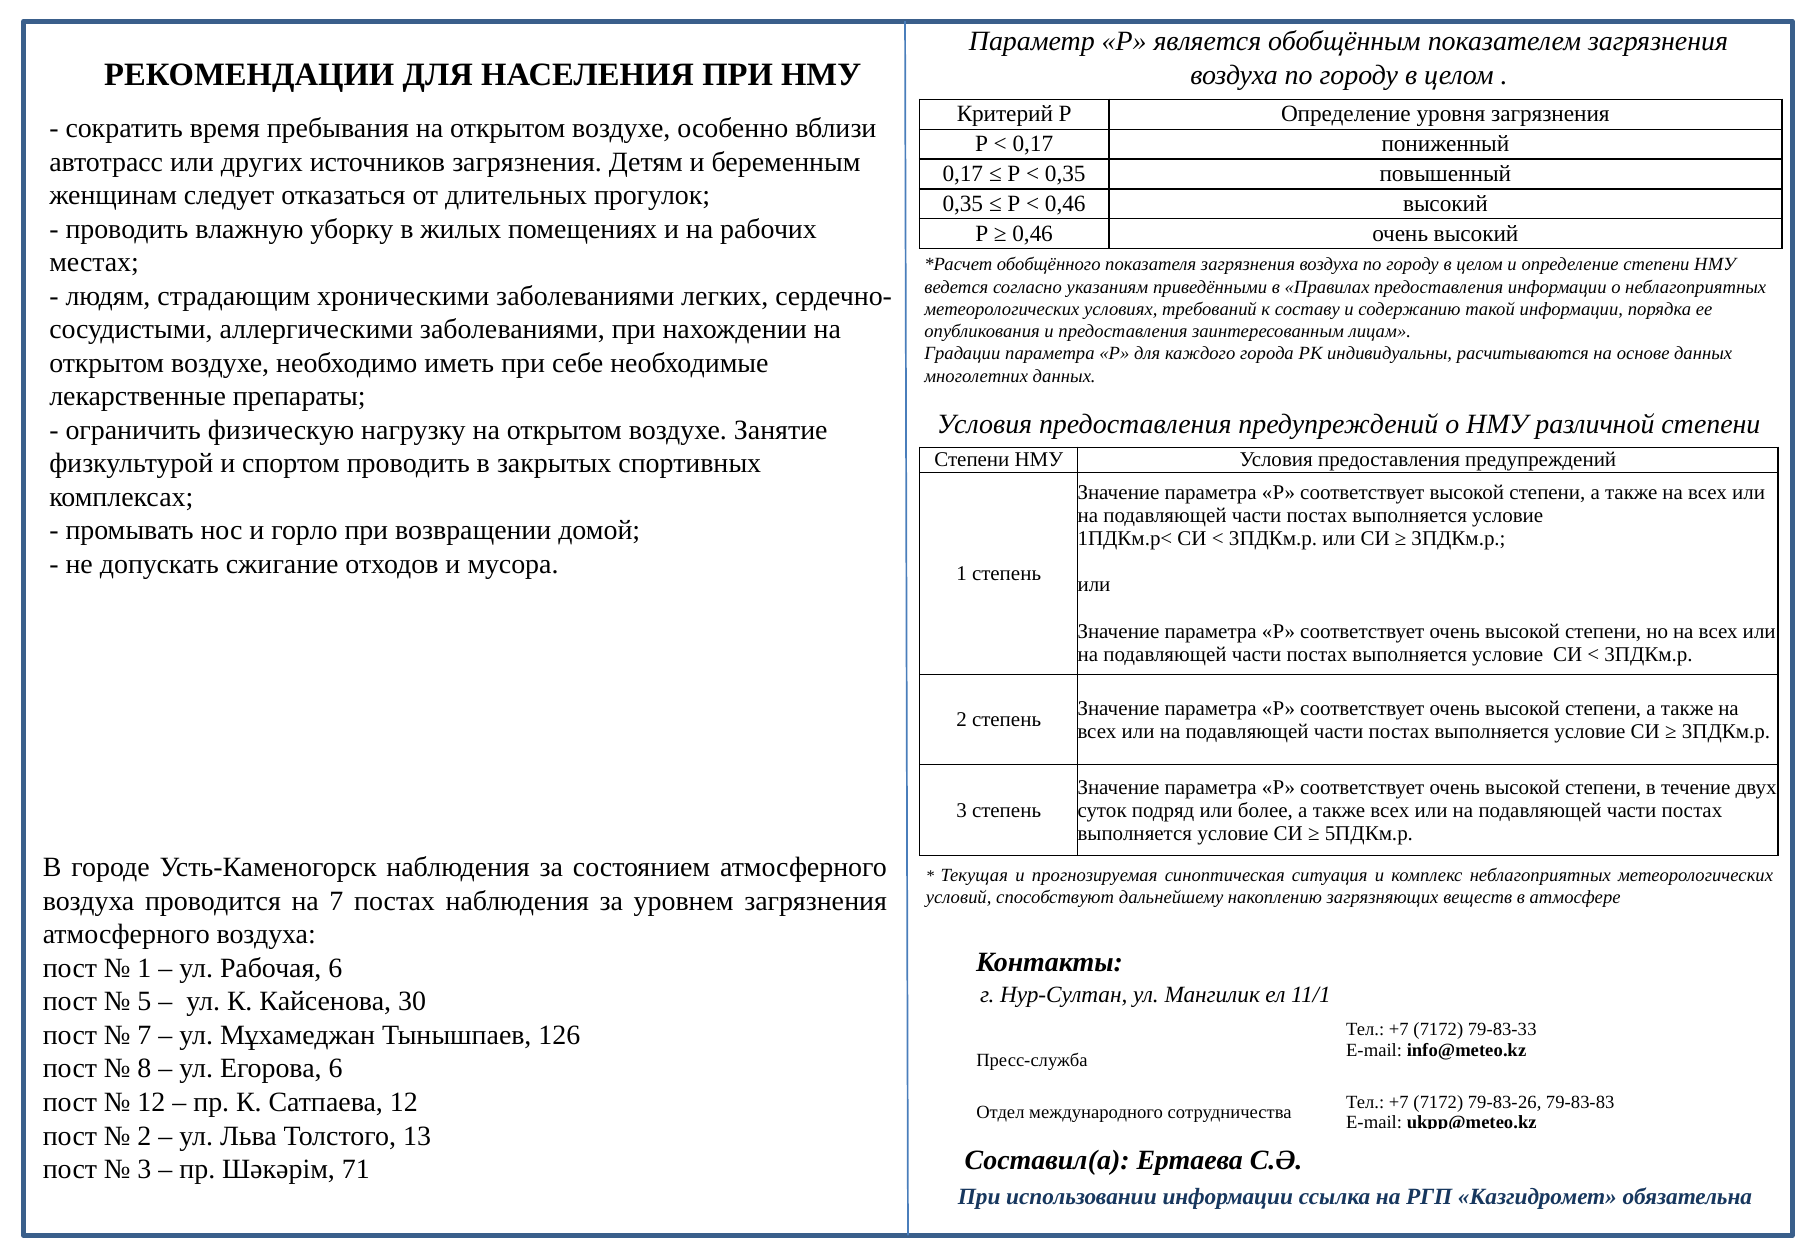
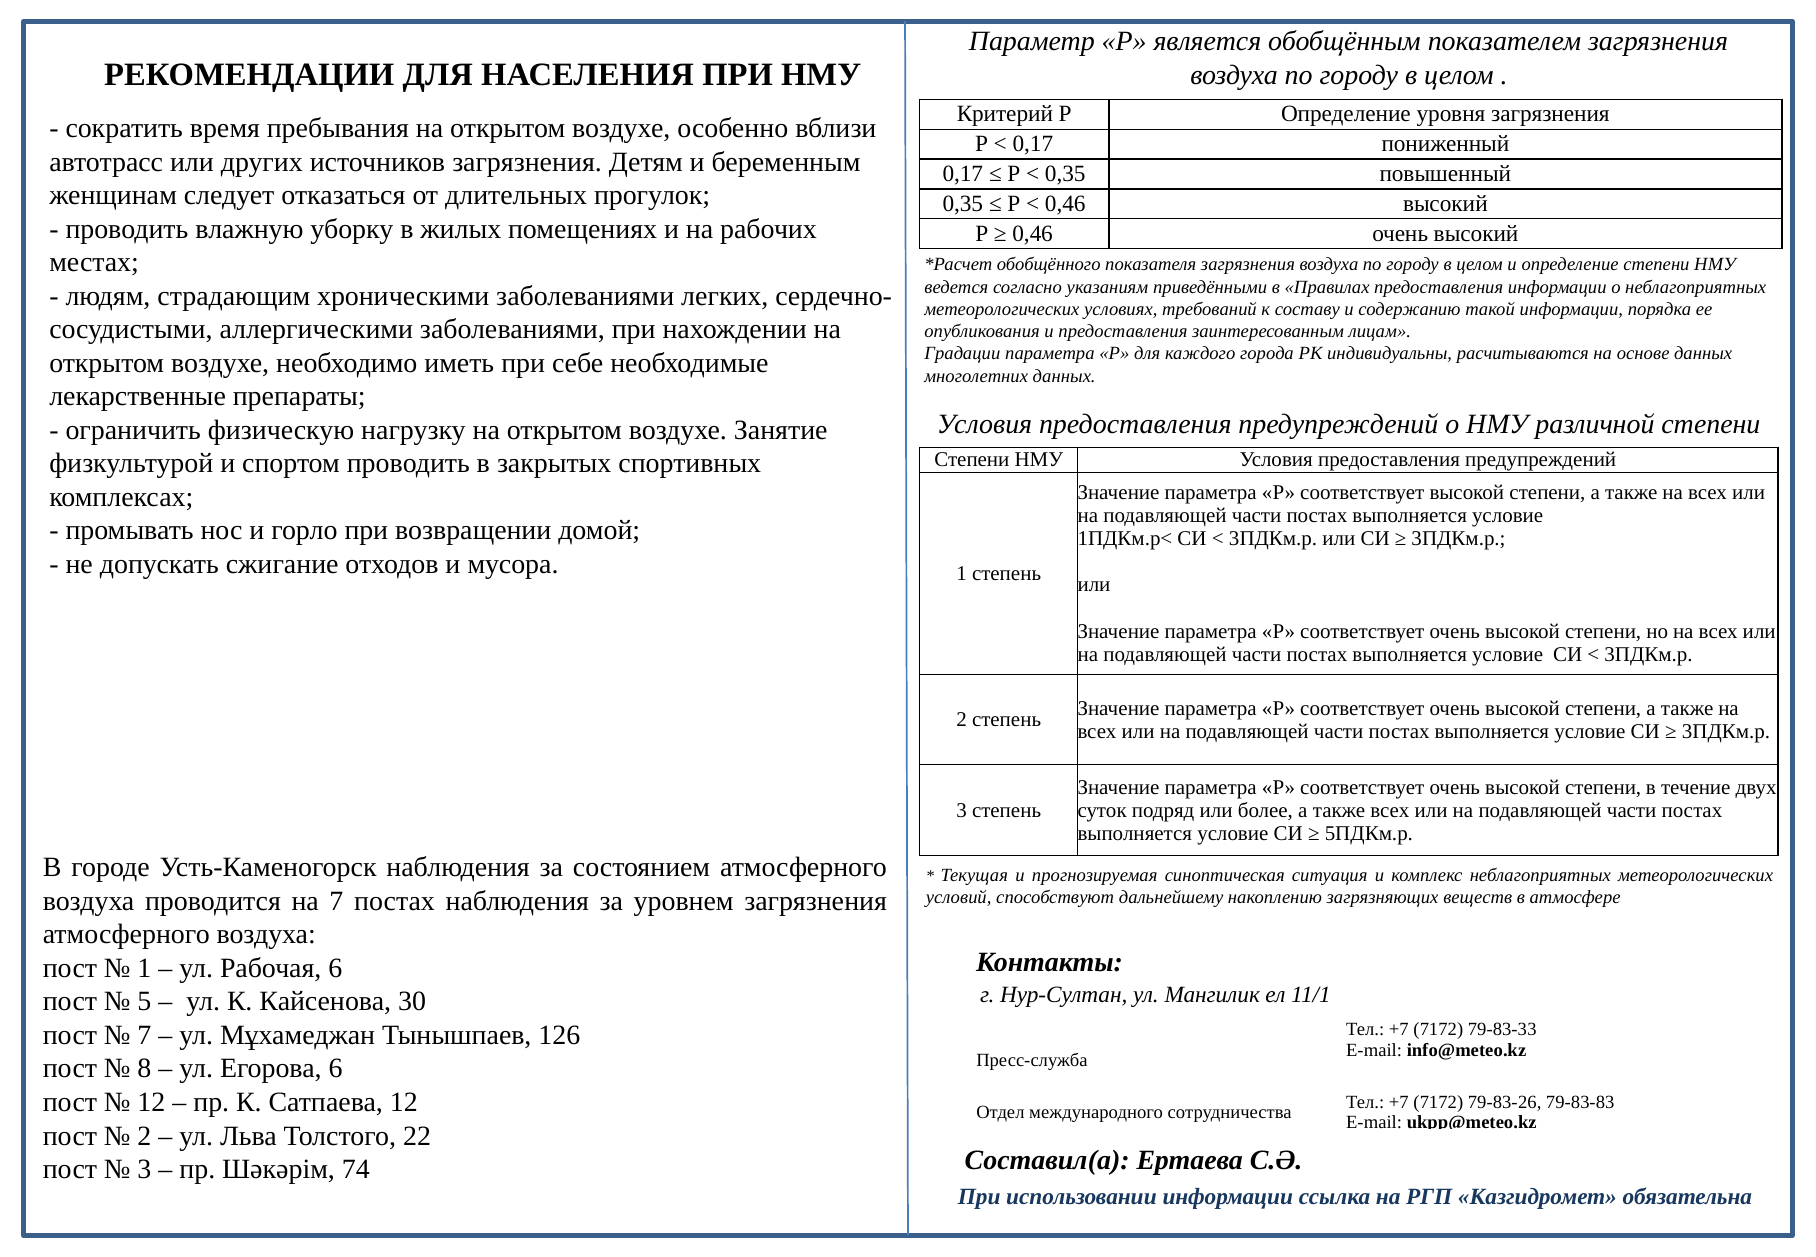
13: 13 -> 22
71: 71 -> 74
